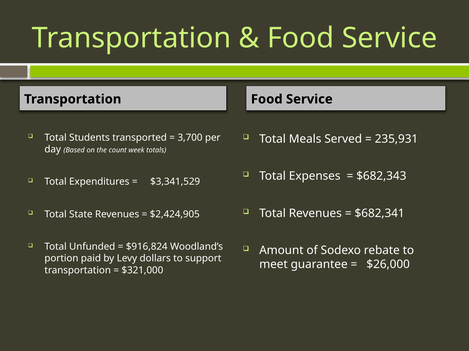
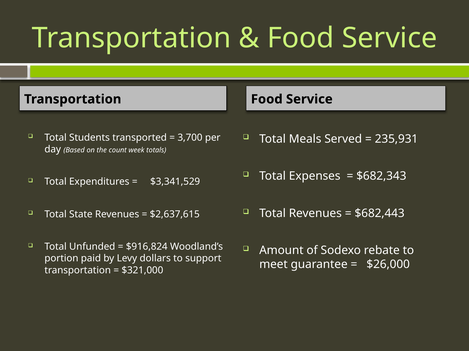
$682,341: $682,341 -> $682,443
$2,424,905: $2,424,905 -> $2,637,615
